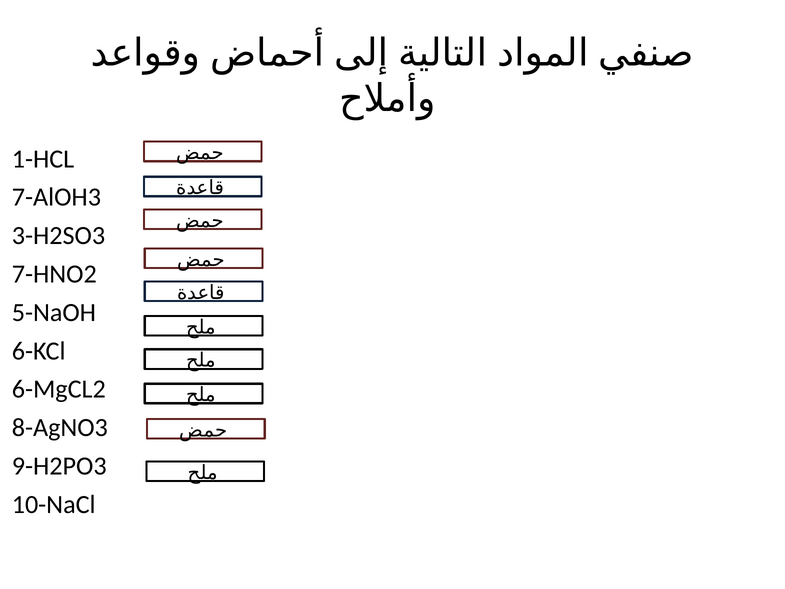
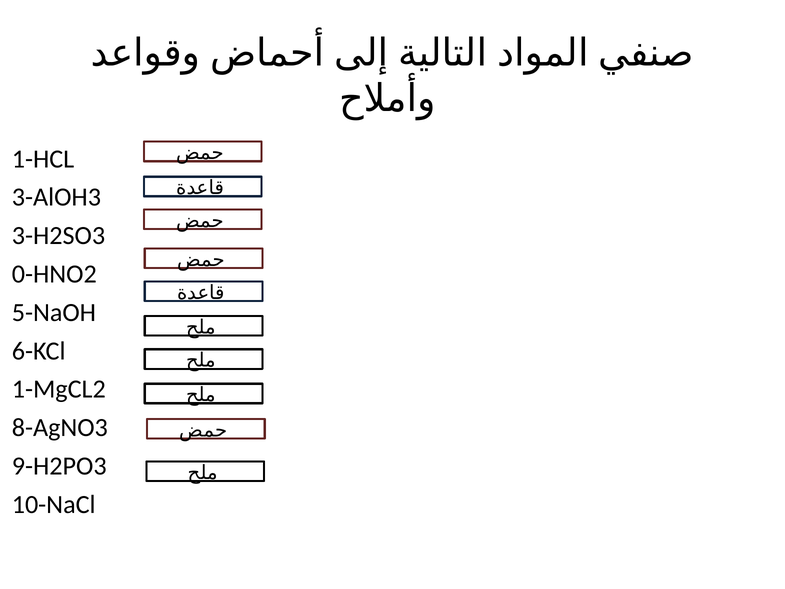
7-AlOH3: 7-AlOH3 -> 3-AlOH3
7-HNO2: 7-HNO2 -> 0-HNO2
6-MgCL2: 6-MgCL2 -> 1-MgCL2
